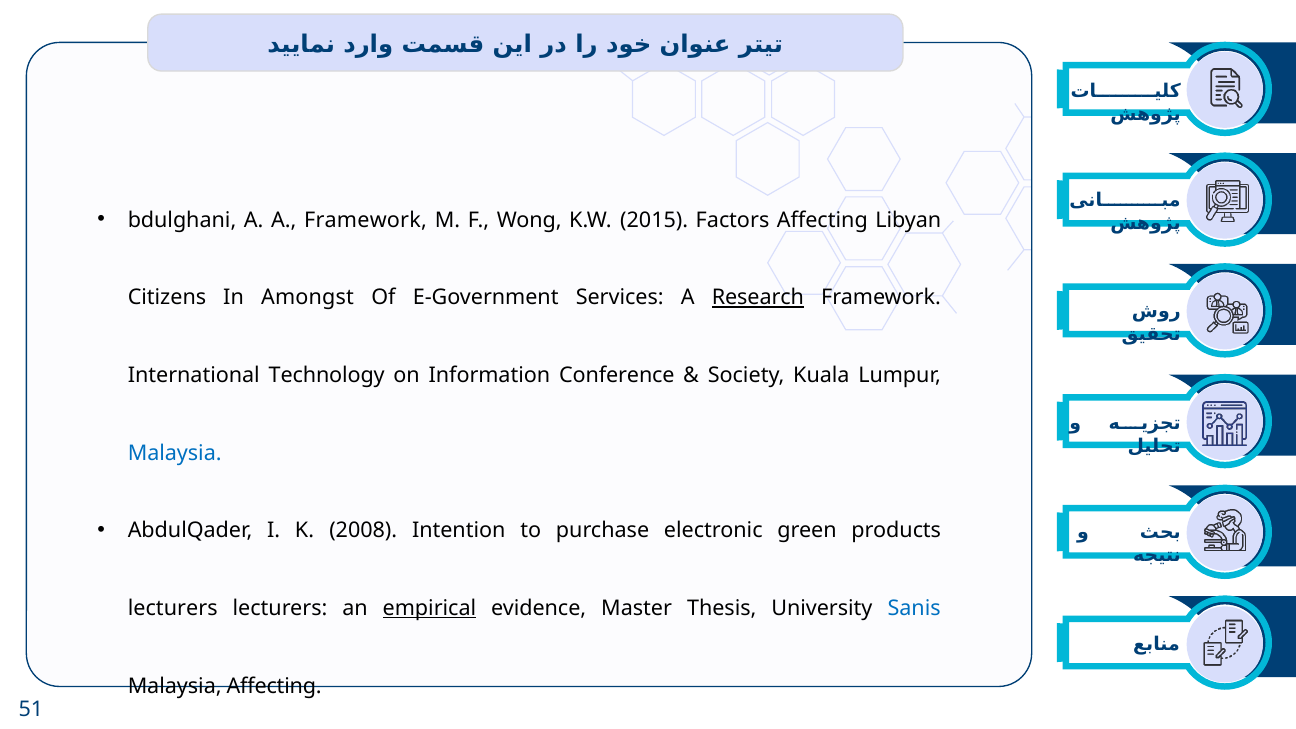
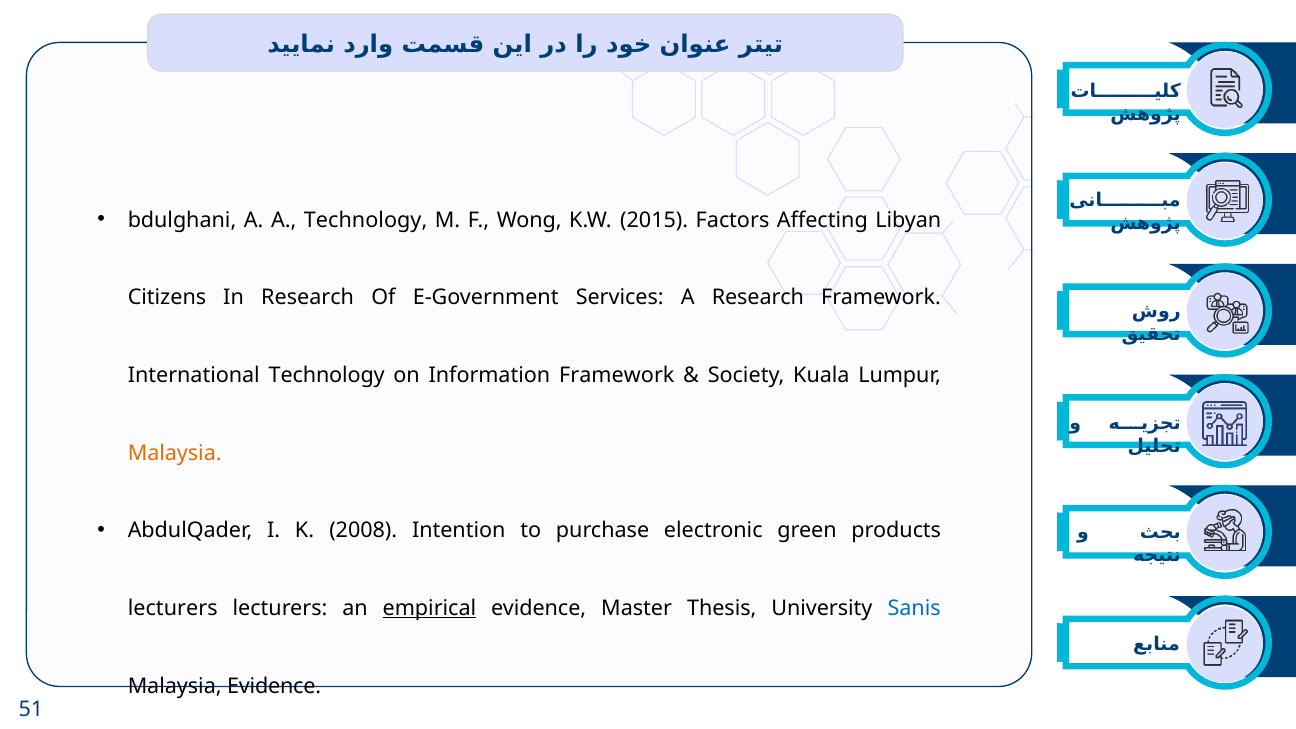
A Framework: Framework -> Technology
In Amongst: Amongst -> Research
Research at (758, 298) underline: present -> none
Information Conference: Conference -> Framework
Malaysia at (175, 453) colour: blue -> orange
Malaysia Affecting: Affecting -> Evidence
